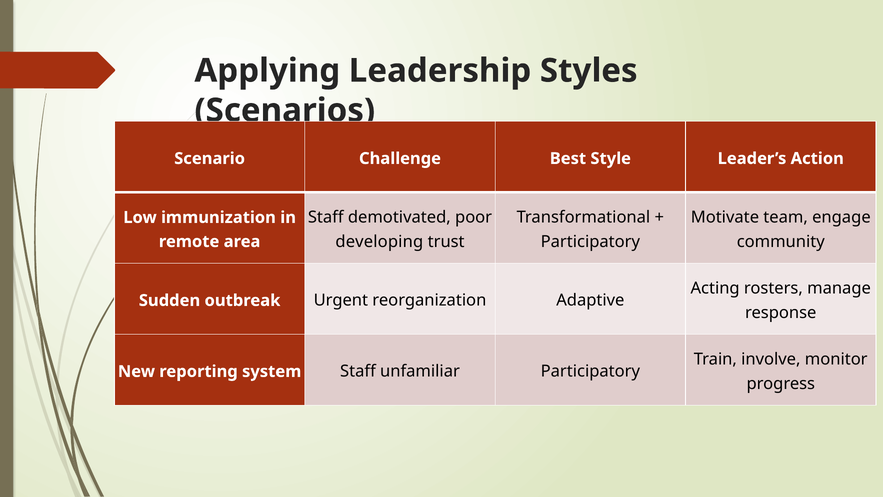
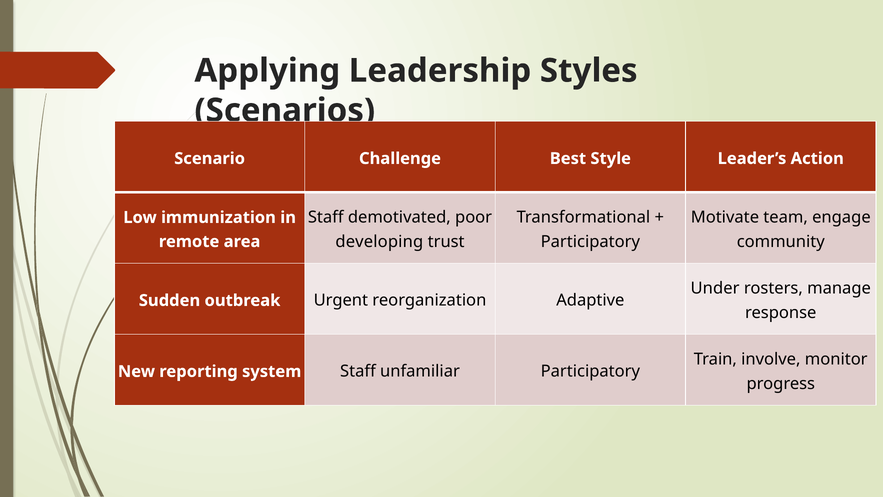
Acting: Acting -> Under
